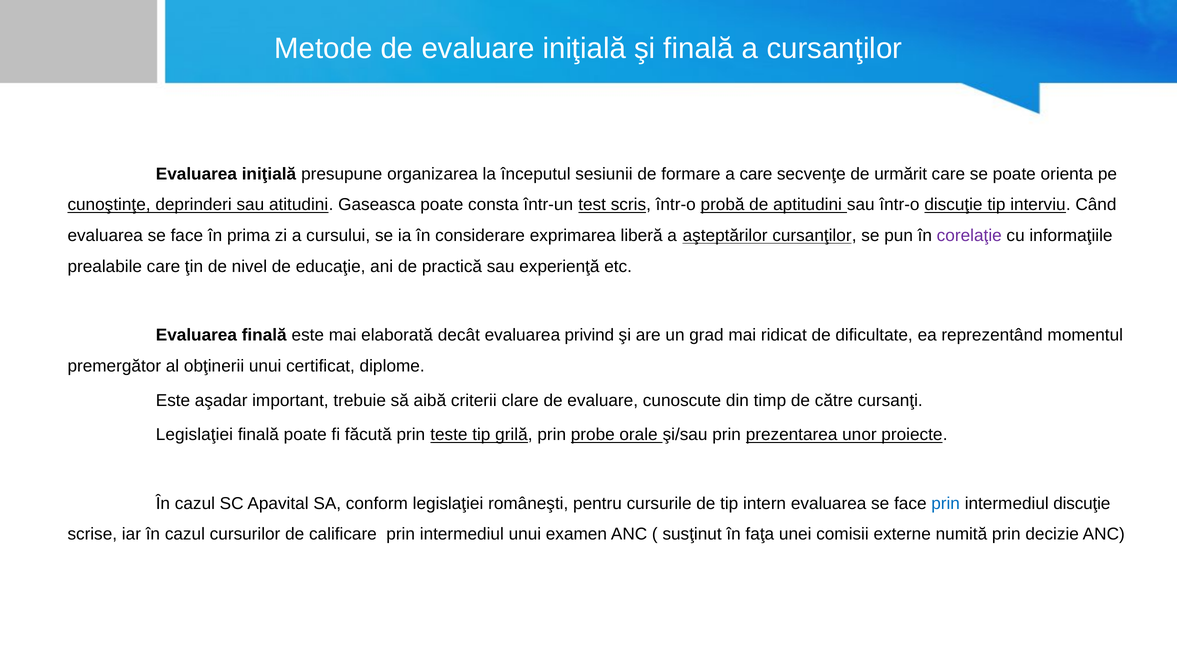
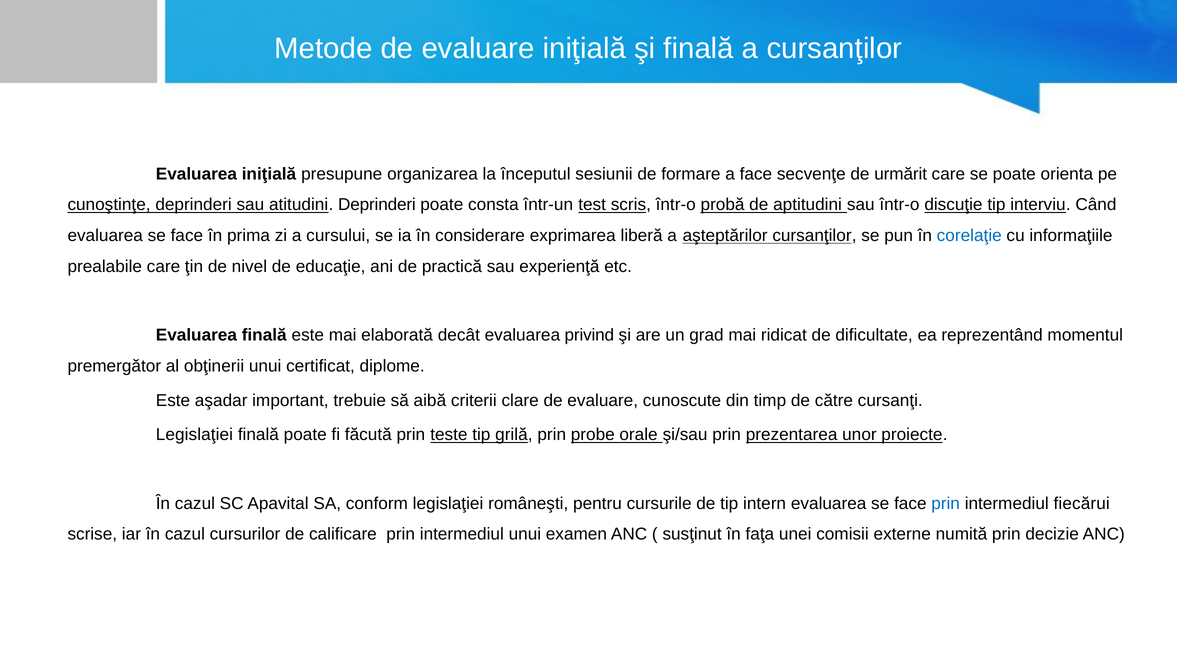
a care: care -> face
atitudini Gaseasca: Gaseasca -> Deprinderi
corelaţie colour: purple -> blue
intermediul discuţie: discuţie -> fiecărui
